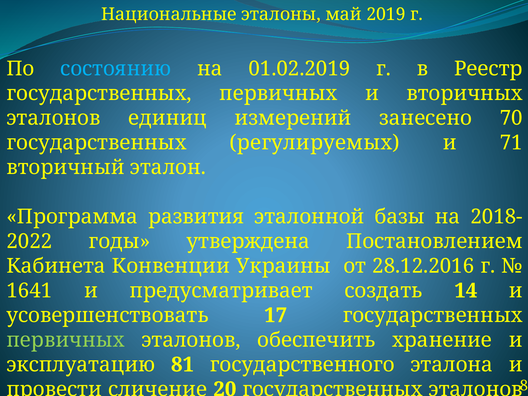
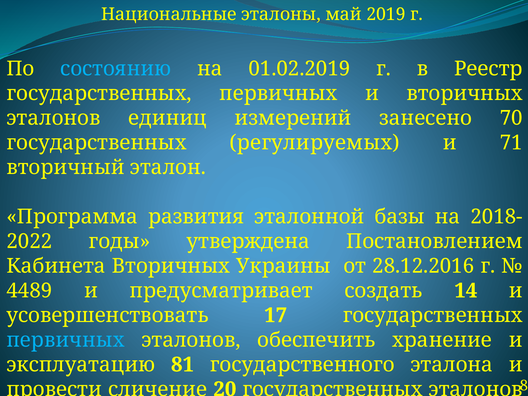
Кабинета Конвенции: Конвенции -> Вторичных
1641: 1641 -> 4489
первичных at (66, 340) colour: light green -> light blue
